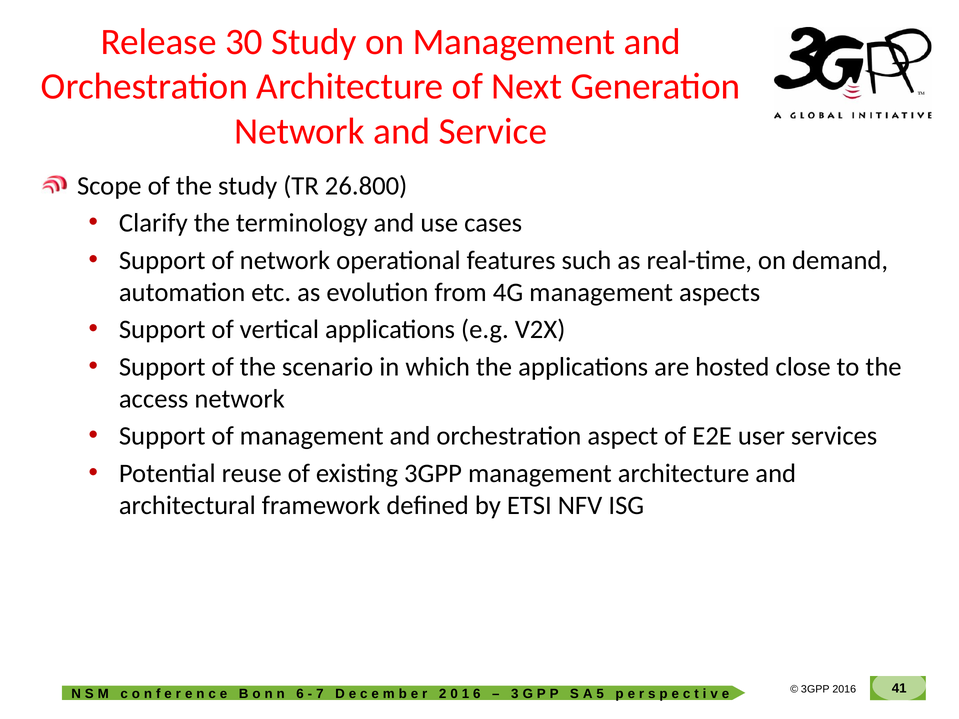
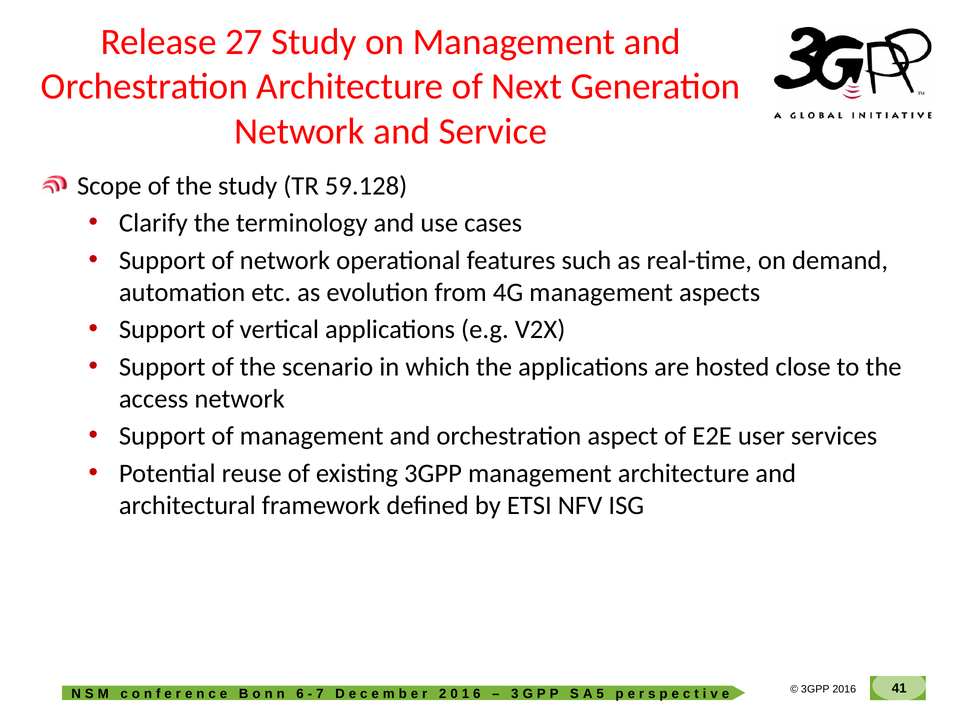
30: 30 -> 27
26.800: 26.800 -> 59.128
